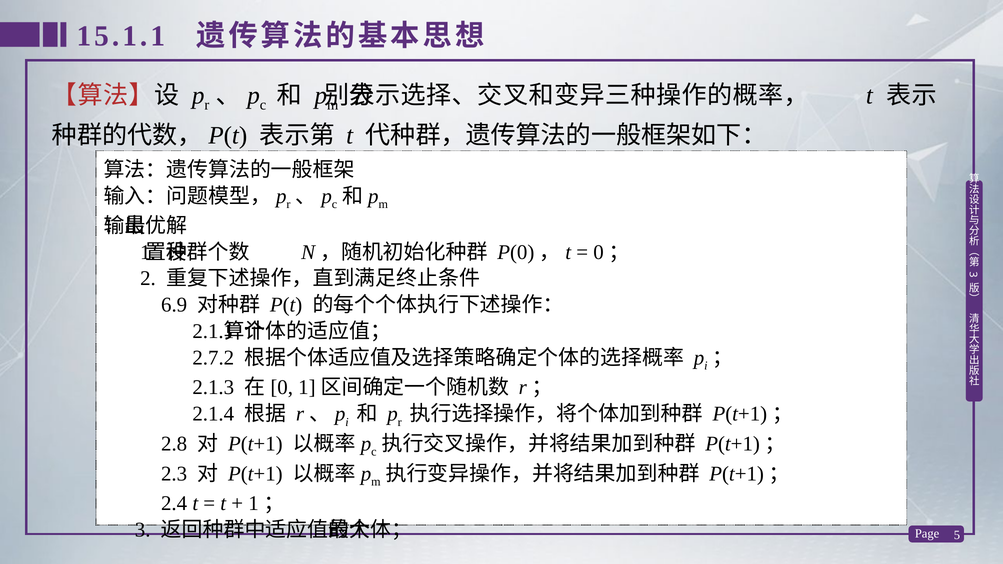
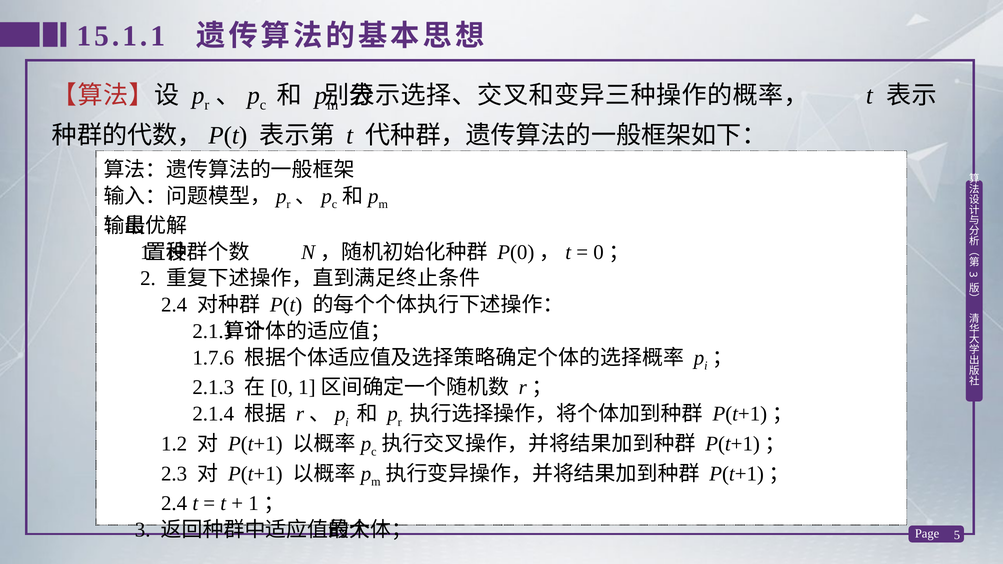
6.9 at (174, 305): 6.9 -> 2.4
2.7.2: 2.7.2 -> 1.7.6
2.8: 2.8 -> 1.2
